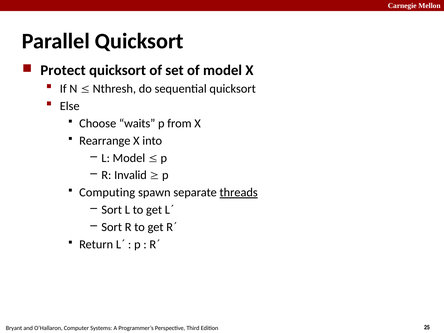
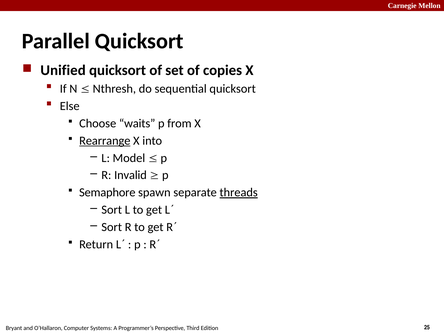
Protect: Protect -> Unified
of model: model -> copies
Rearrange underline: none -> present
Computing: Computing -> Semaphore
